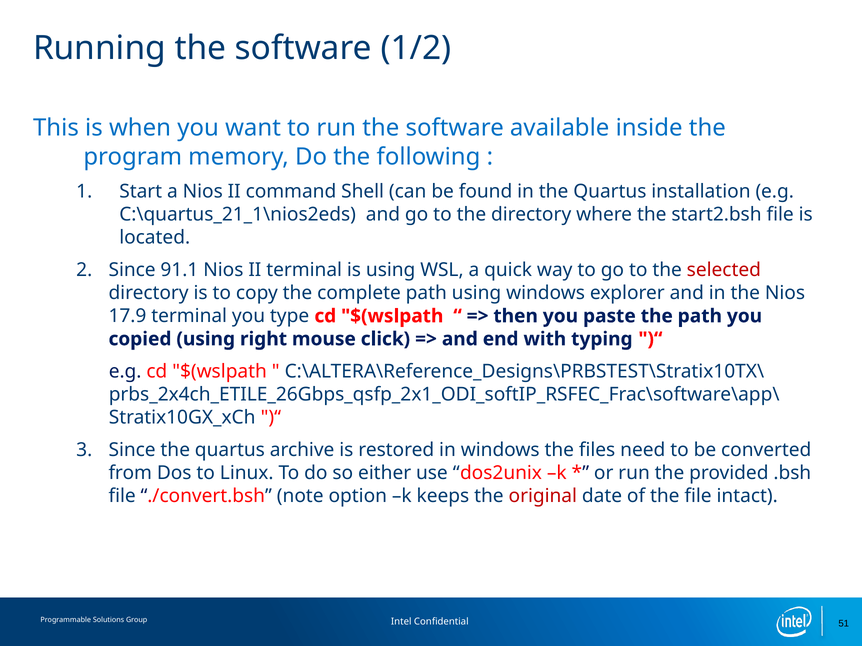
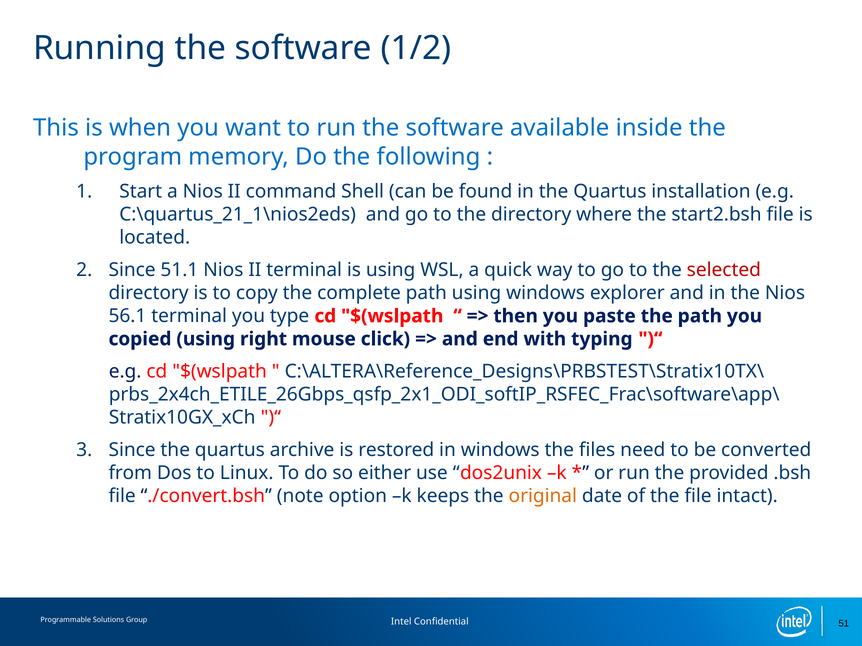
91.1: 91.1 -> 51.1
17.9: 17.9 -> 56.1
original colour: red -> orange
